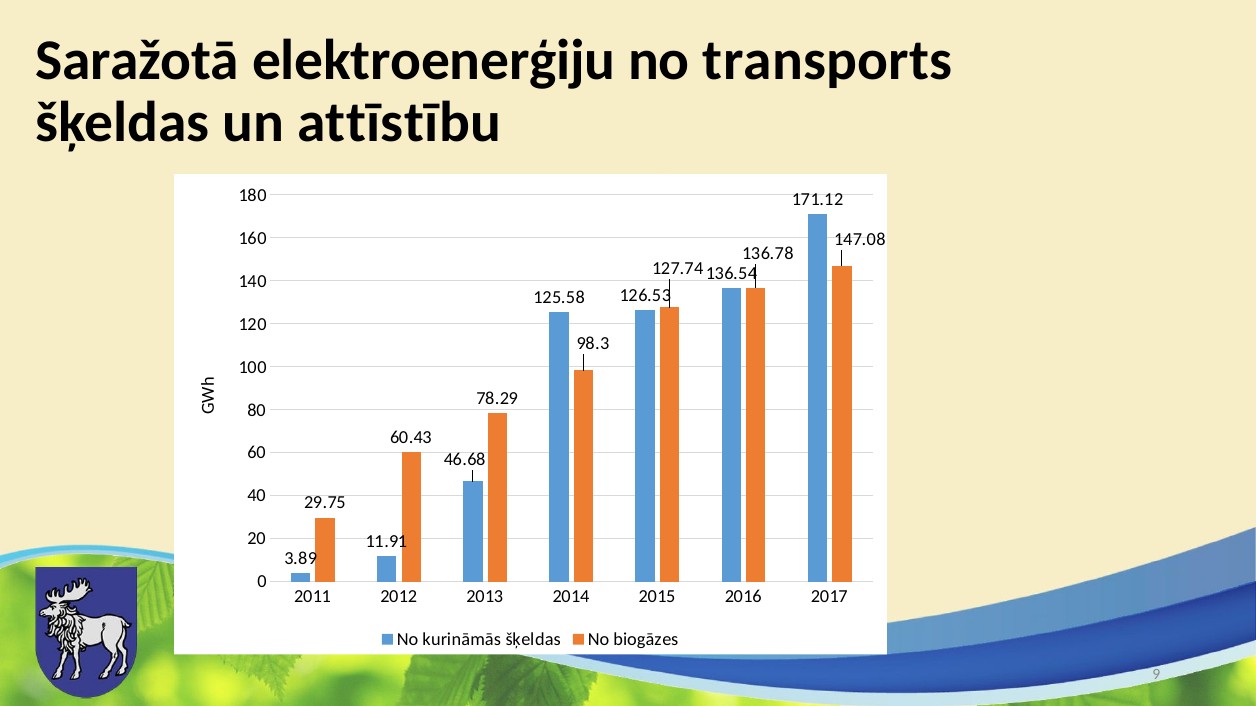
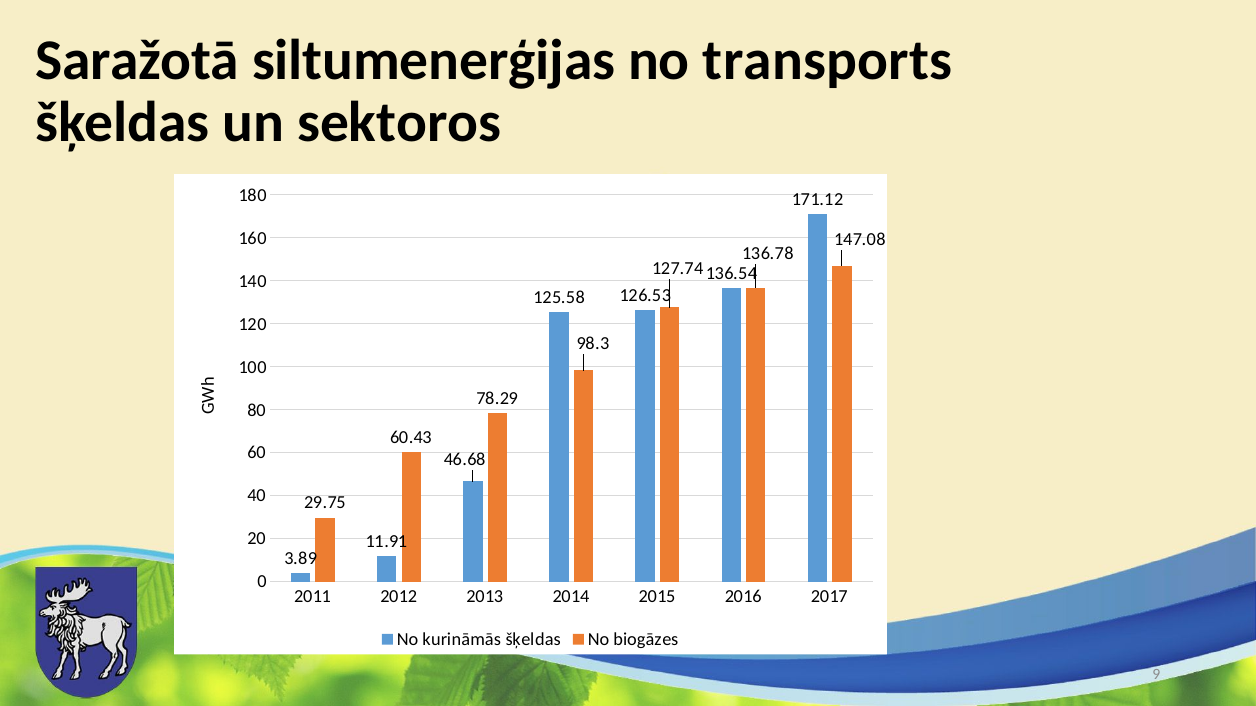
elektroenerģiju: elektroenerģiju -> siltumenerģijas
attīstību: attīstību -> sektoros
